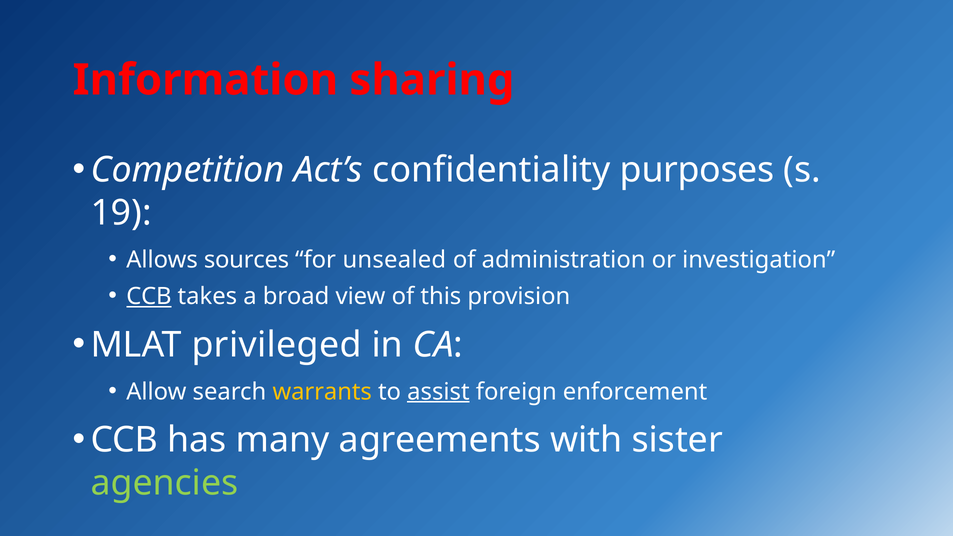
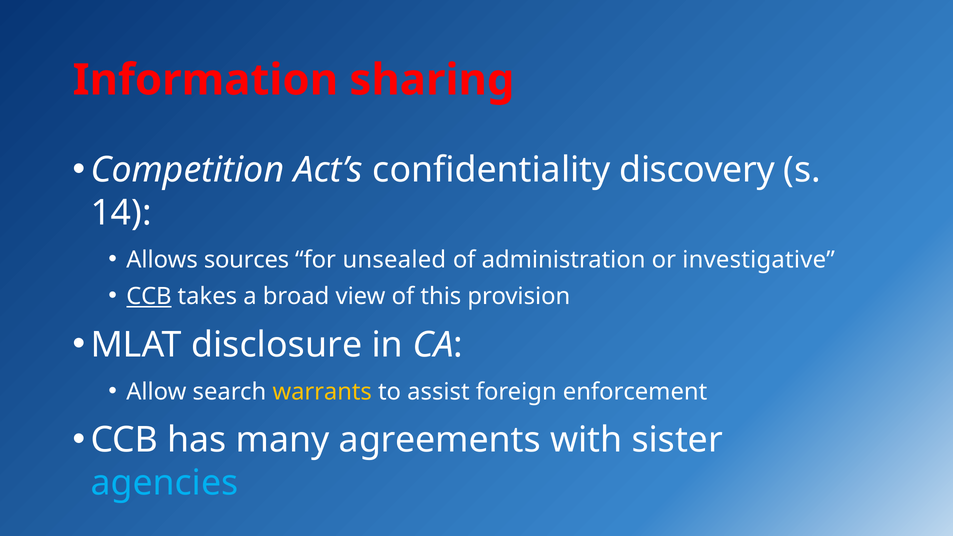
purposes: purposes -> discovery
19: 19 -> 14
investigation: investigation -> investigative
privileged: privileged -> disclosure
assist underline: present -> none
agencies colour: light green -> light blue
